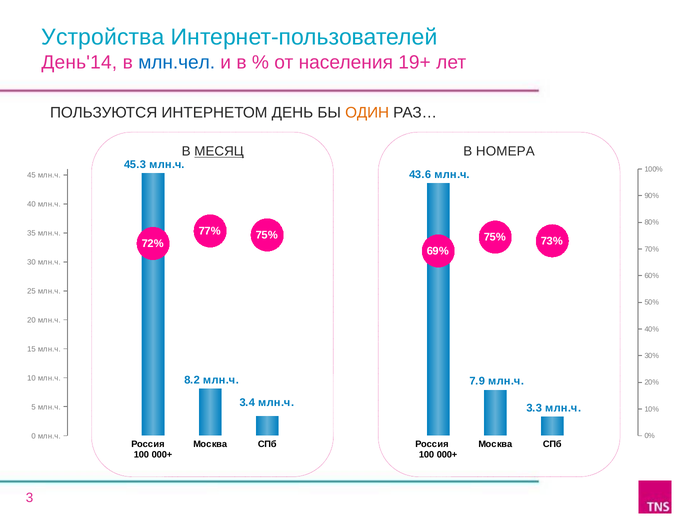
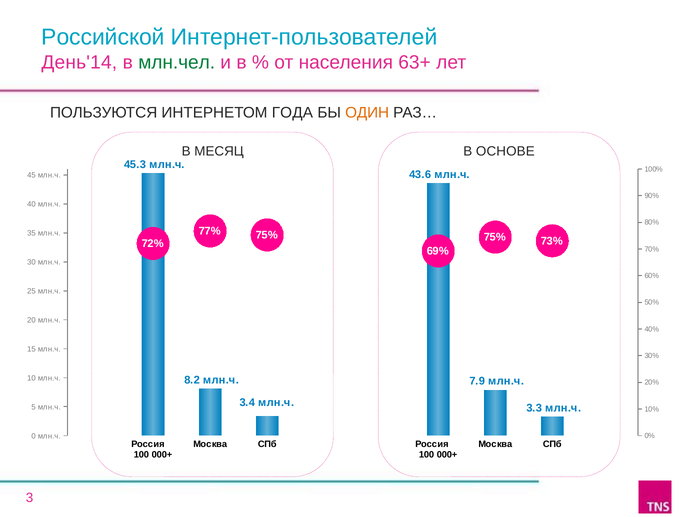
Устройства: Устройства -> Российской
млн.чел colour: blue -> green
19+: 19+ -> 63+
ДЕНЬ: ДЕНЬ -> ГОДА
МЕСЯЦ underline: present -> none
НОМЕРА: НОМЕРА -> ОСНОВЕ
